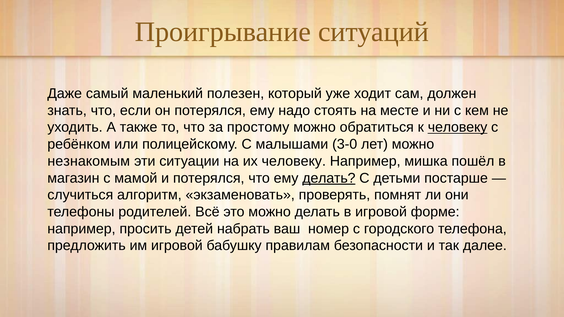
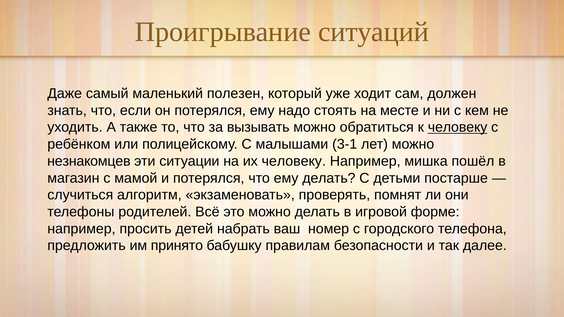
простому: простому -> вызывать
3-0: 3-0 -> 3-1
незнакомым: незнакомым -> незнакомцев
делать at (329, 178) underline: present -> none
им игровой: игровой -> принято
